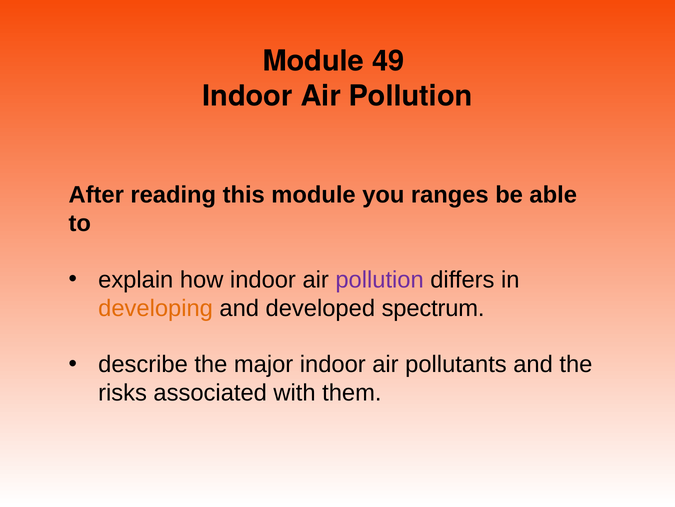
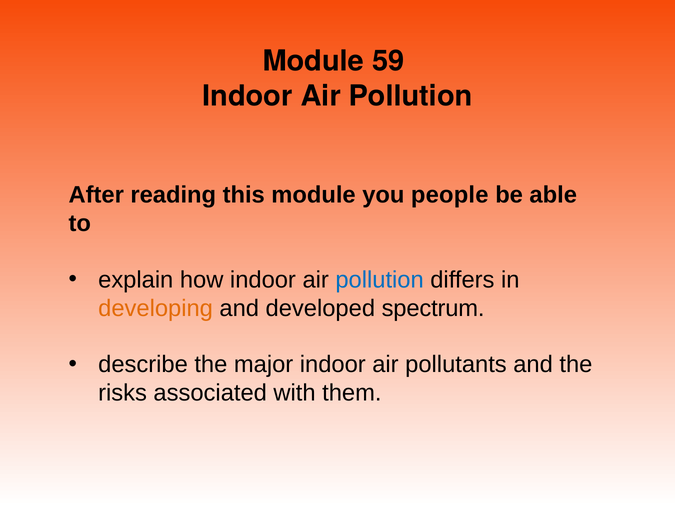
49: 49 -> 59
ranges: ranges -> people
pollution at (380, 279) colour: purple -> blue
